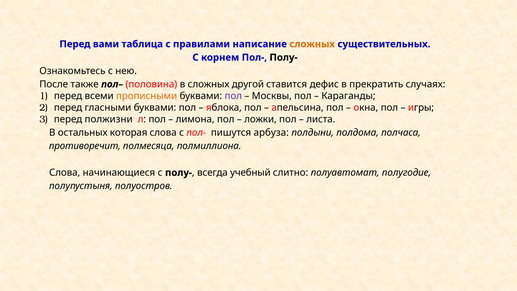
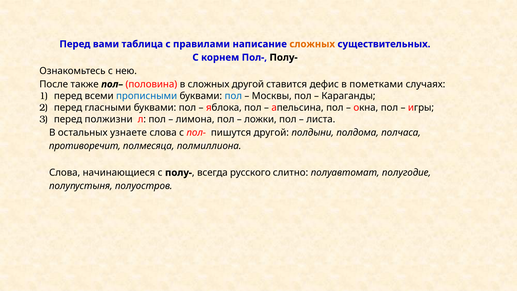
прекратить: прекратить -> пометками
прописными colour: orange -> blue
пол at (233, 96) colour: purple -> blue
которая: которая -> узнаете
пишутся арбуза: арбуза -> другой
учебный: учебный -> русского
